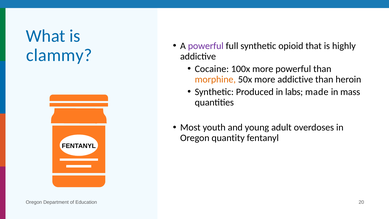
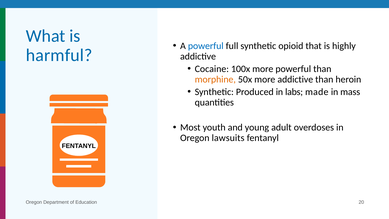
powerful at (206, 46) colour: purple -> blue
clammy: clammy -> harmful
quantity: quantity -> lawsuits
